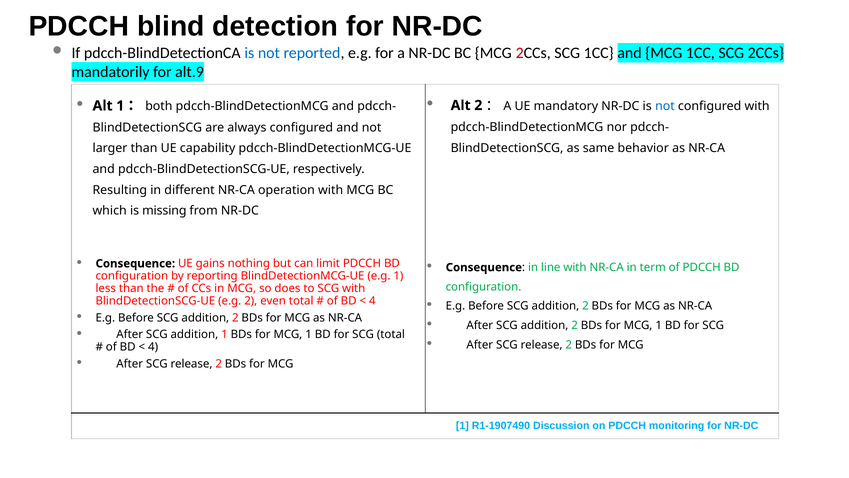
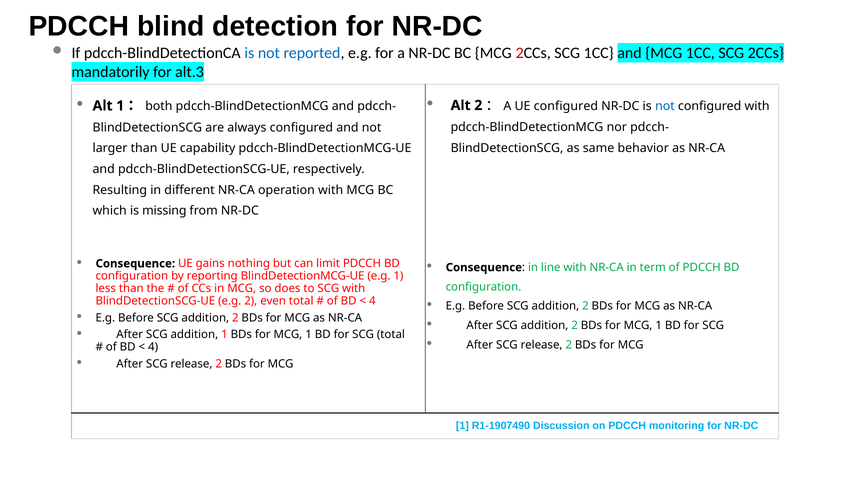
alt.9: alt.9 -> alt.3
UE mandatory: mandatory -> configured
